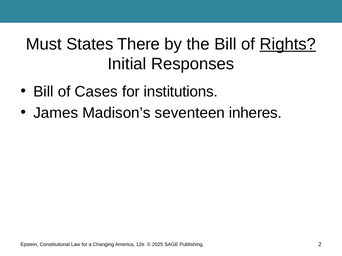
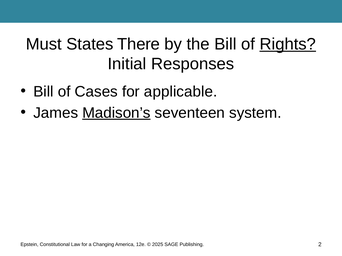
institutions: institutions -> applicable
Madison’s underline: none -> present
inheres: inheres -> system
